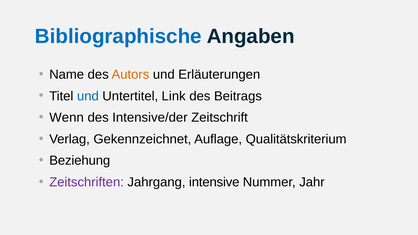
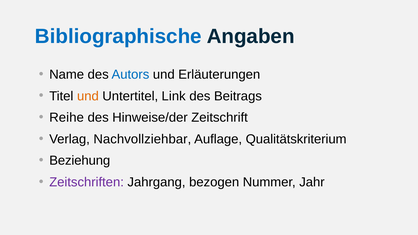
Autors colour: orange -> blue
und at (88, 96) colour: blue -> orange
Wenn: Wenn -> Reihe
Intensive/der: Intensive/der -> Hinweise/der
Gekennzeichnet: Gekennzeichnet -> Nachvollziehbar
intensive: intensive -> bezogen
